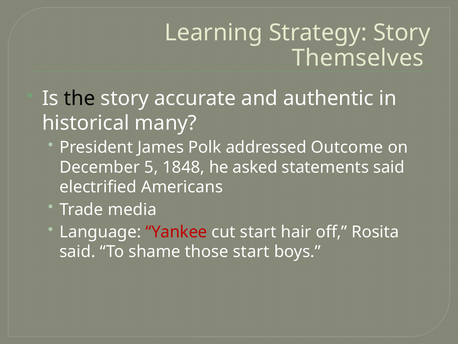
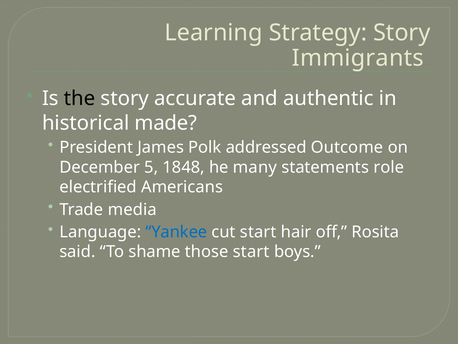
Themselves: Themselves -> Immigrants
many: many -> made
asked: asked -> many
statements said: said -> role
Yankee colour: red -> blue
